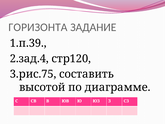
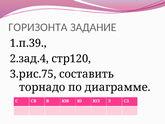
высотой: высотой -> торнадо
